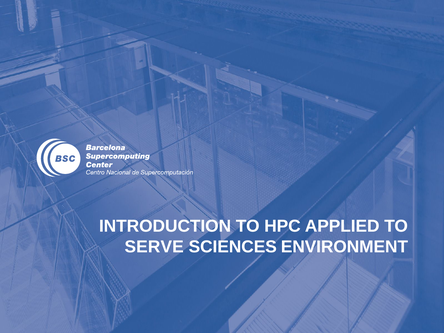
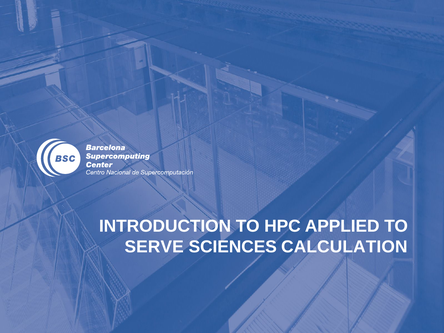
ENVIRONMENT: ENVIRONMENT -> CALCULATION
